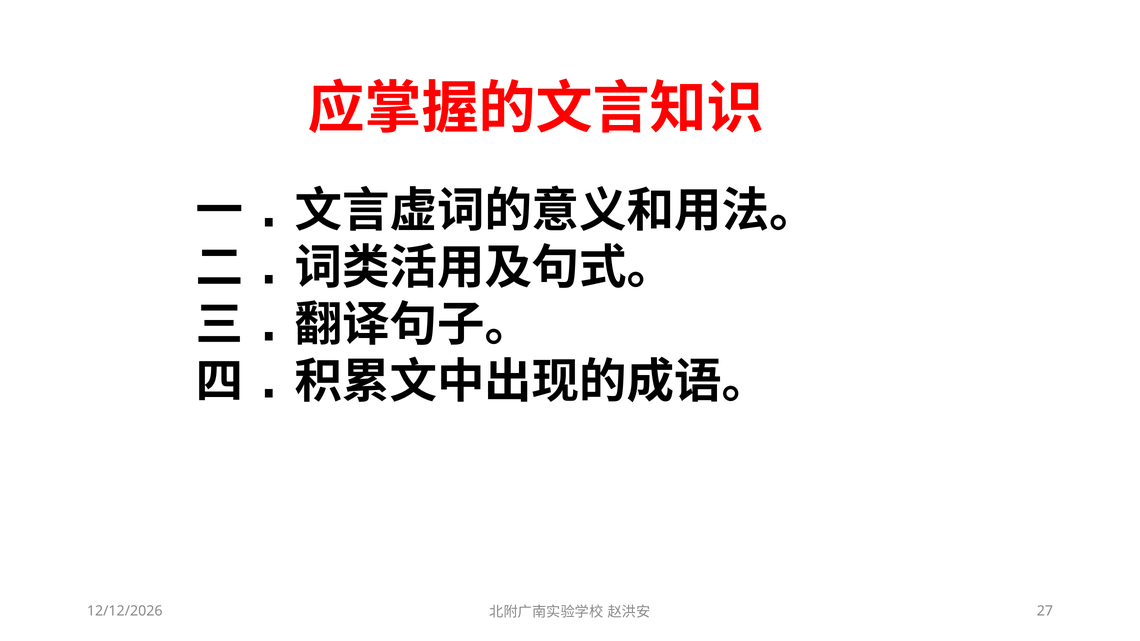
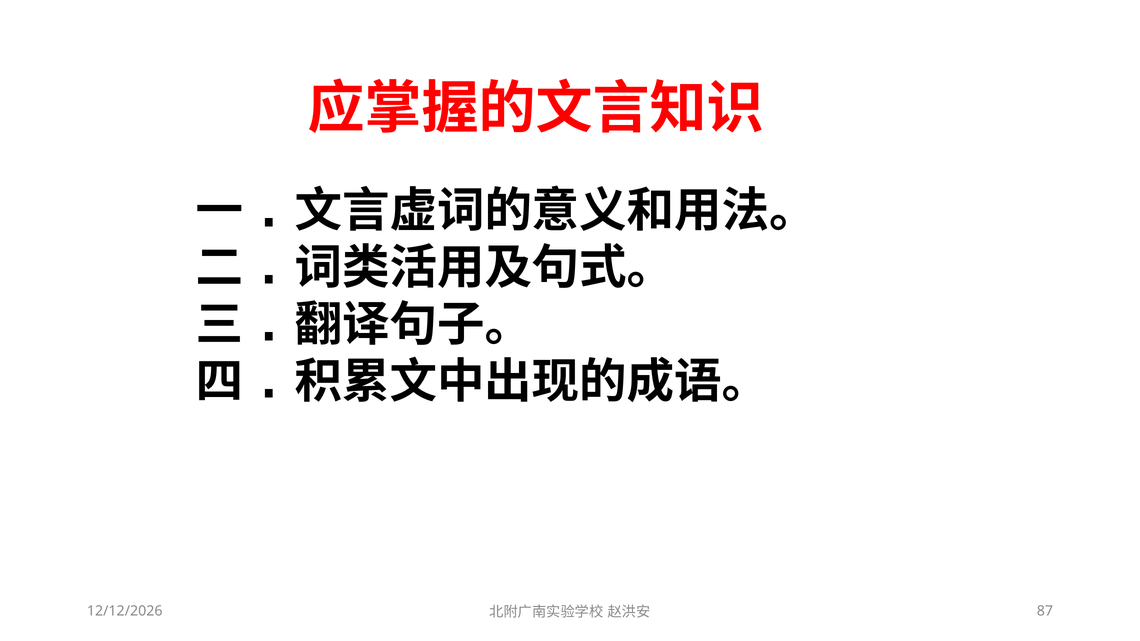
27: 27 -> 87
